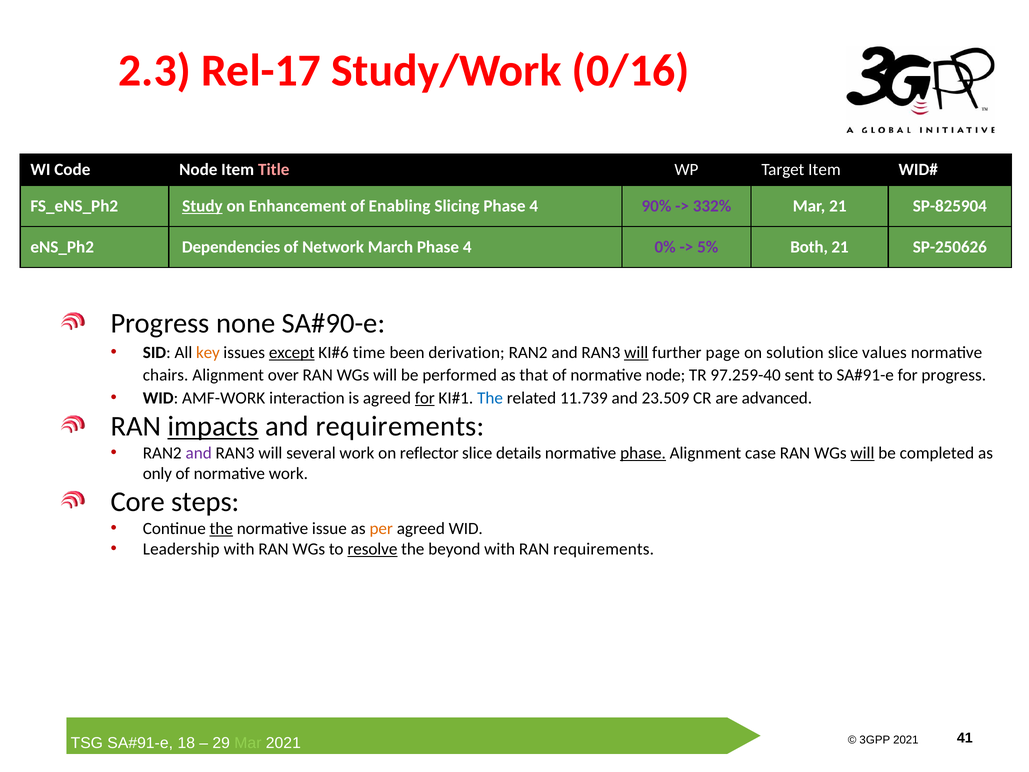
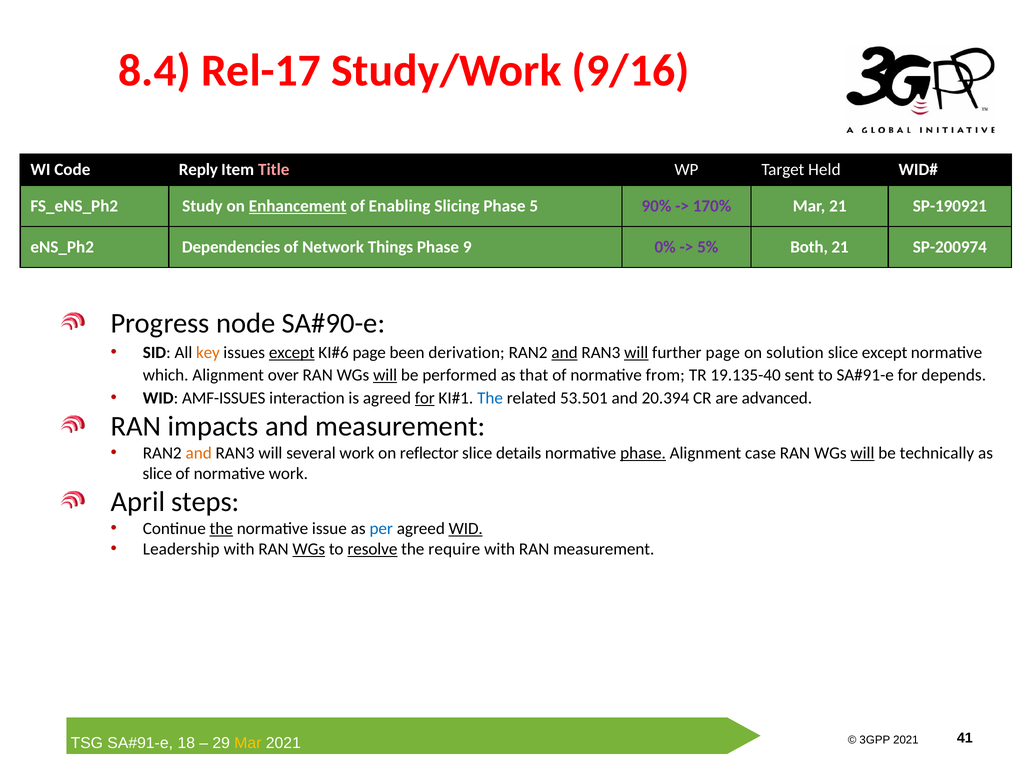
2.3: 2.3 -> 8.4
0/16: 0/16 -> 9/16
Code Node: Node -> Reply
Target Item: Item -> Held
Study underline: present -> none
Enhancement underline: none -> present
Slicing Phase 4: 4 -> 5
332%: 332% -> 170%
SP-825904: SP-825904 -> SP-190921
March: March -> Things
4 at (467, 247): 4 -> 9
SP-250626: SP-250626 -> SP-200974
none: none -> node
time at (369, 352): time -> page
and at (565, 352) underline: none -> present
slice values: values -> except
chairs: chairs -> which
will at (385, 375) underline: none -> present
normative node: node -> from
97.259-40: 97.259-40 -> 19.135-40
for progress: progress -> depends
AMF-WORK: AMF-WORK -> AMF-ISSUES
11.739: 11.739 -> 53.501
23.509: 23.509 -> 20.394
impacts underline: present -> none
and requirements: requirements -> measurement
and at (199, 453) colour: purple -> orange
completed: completed -> technically
only at (157, 473): only -> slice
Core: Core -> April
per colour: orange -> blue
WID at (466, 528) underline: none -> present
WGs at (309, 549) underline: none -> present
beyond: beyond -> require
RAN requirements: requirements -> measurement
Mar at (248, 743) colour: light green -> yellow
